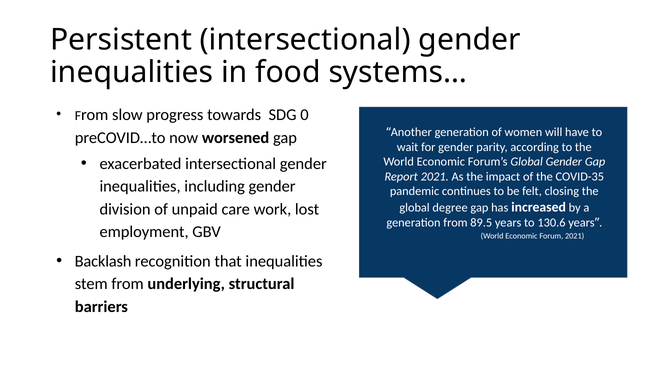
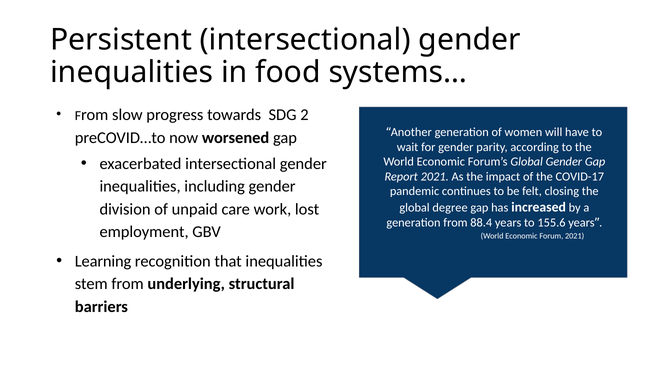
0: 0 -> 2
COVID-35: COVID-35 -> COVID-17
89.5: 89.5 -> 88.4
130.6: 130.6 -> 155.6
Backlash: Backlash -> Learning
